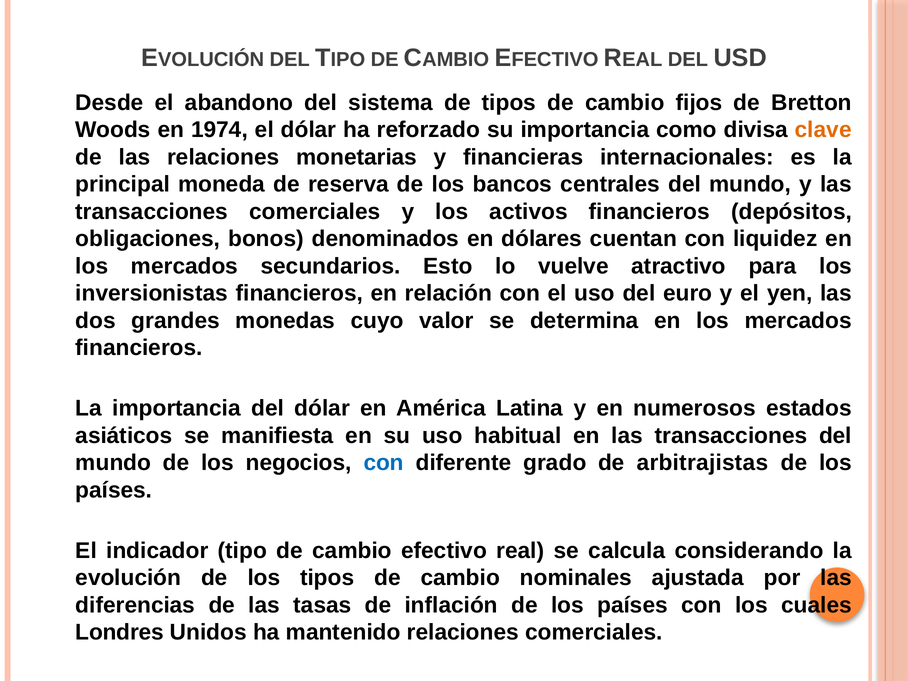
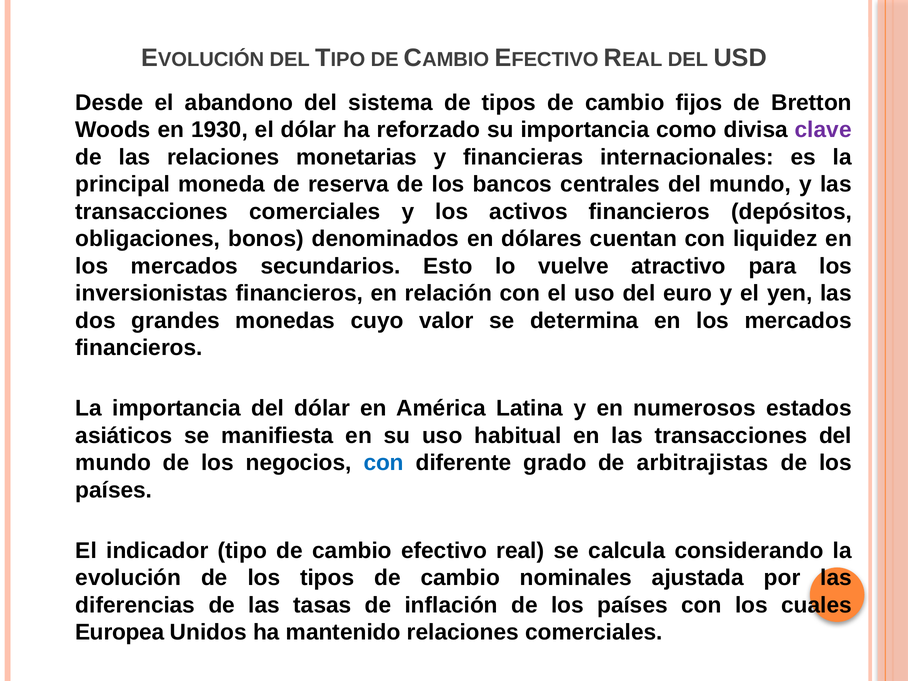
1974: 1974 -> 1930
clave colour: orange -> purple
Londres: Londres -> Europea
